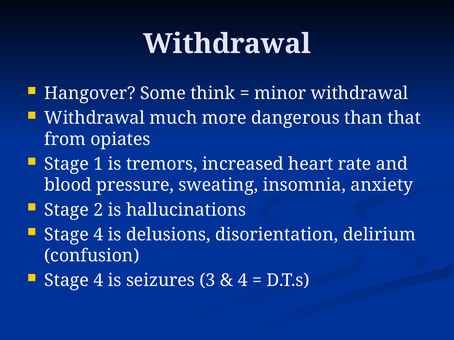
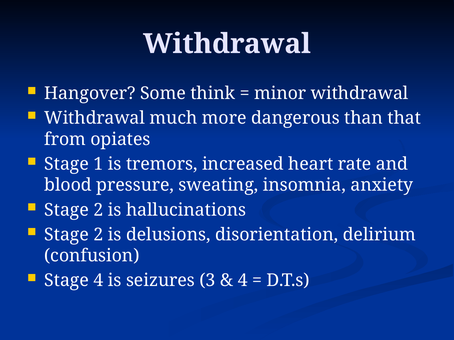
4 at (98, 235): 4 -> 2
